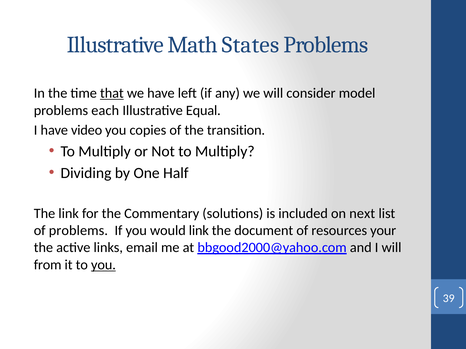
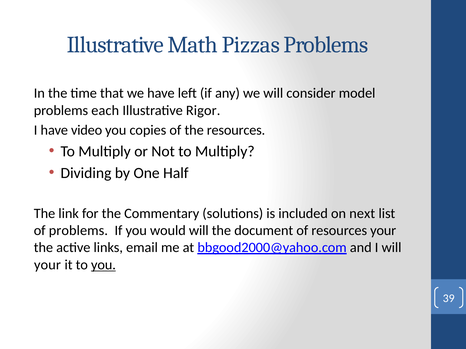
States: States -> Pizzas
that underline: present -> none
Equal: Equal -> Rigor
the transition: transition -> resources
would link: link -> will
from at (48, 265): from -> your
